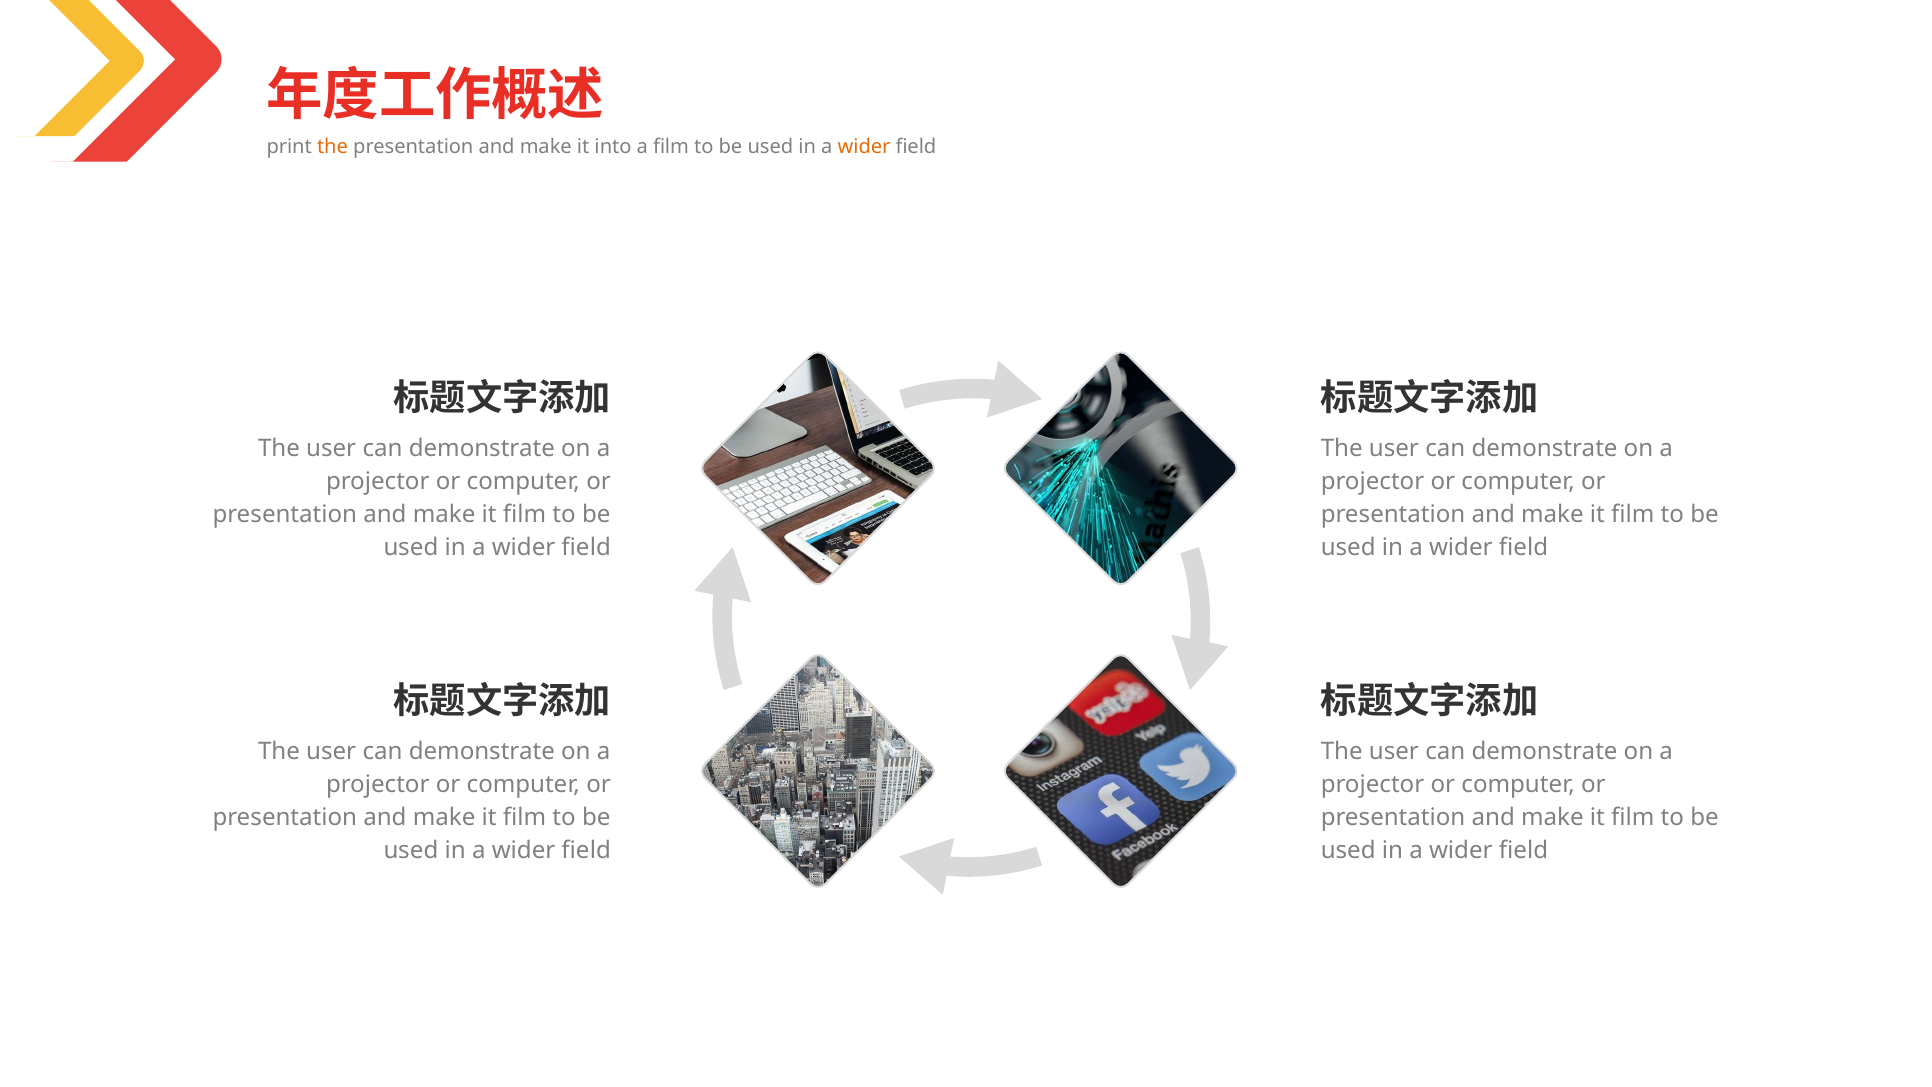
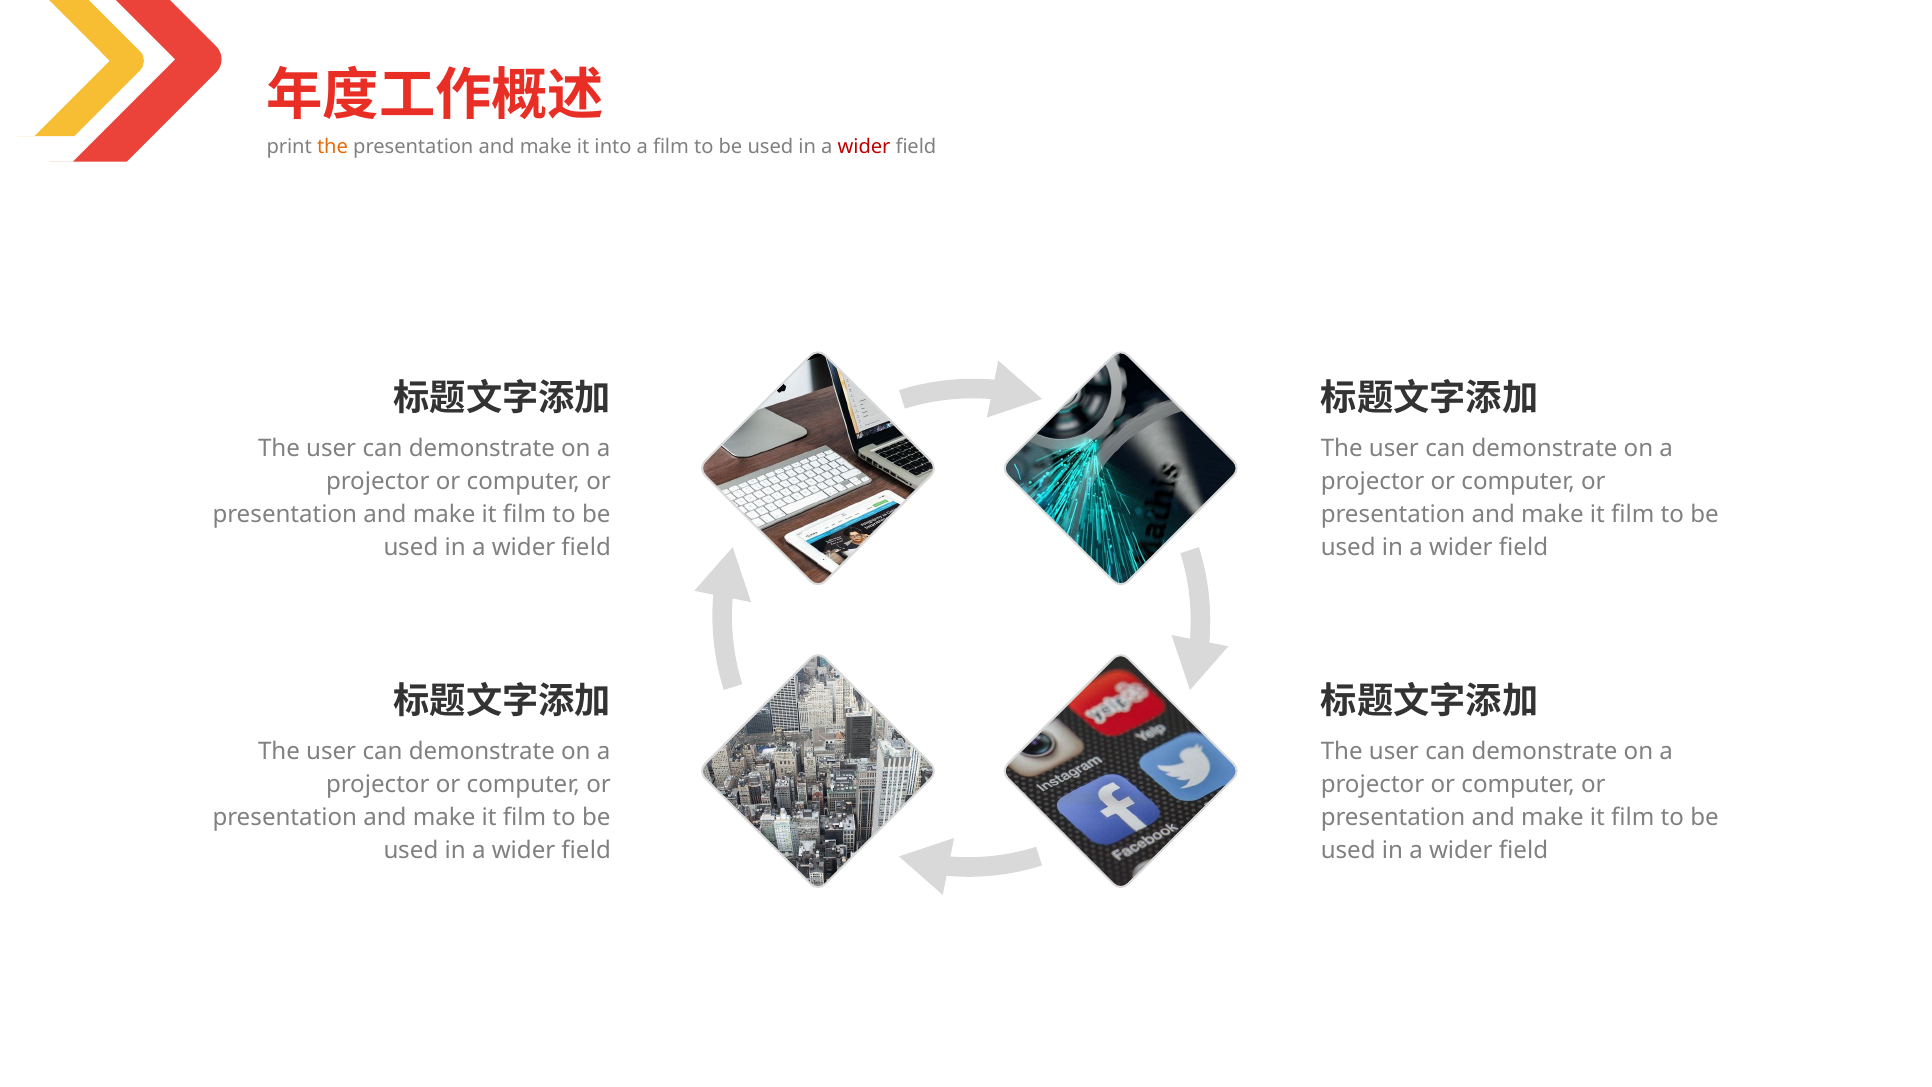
wider at (864, 147) colour: orange -> red
